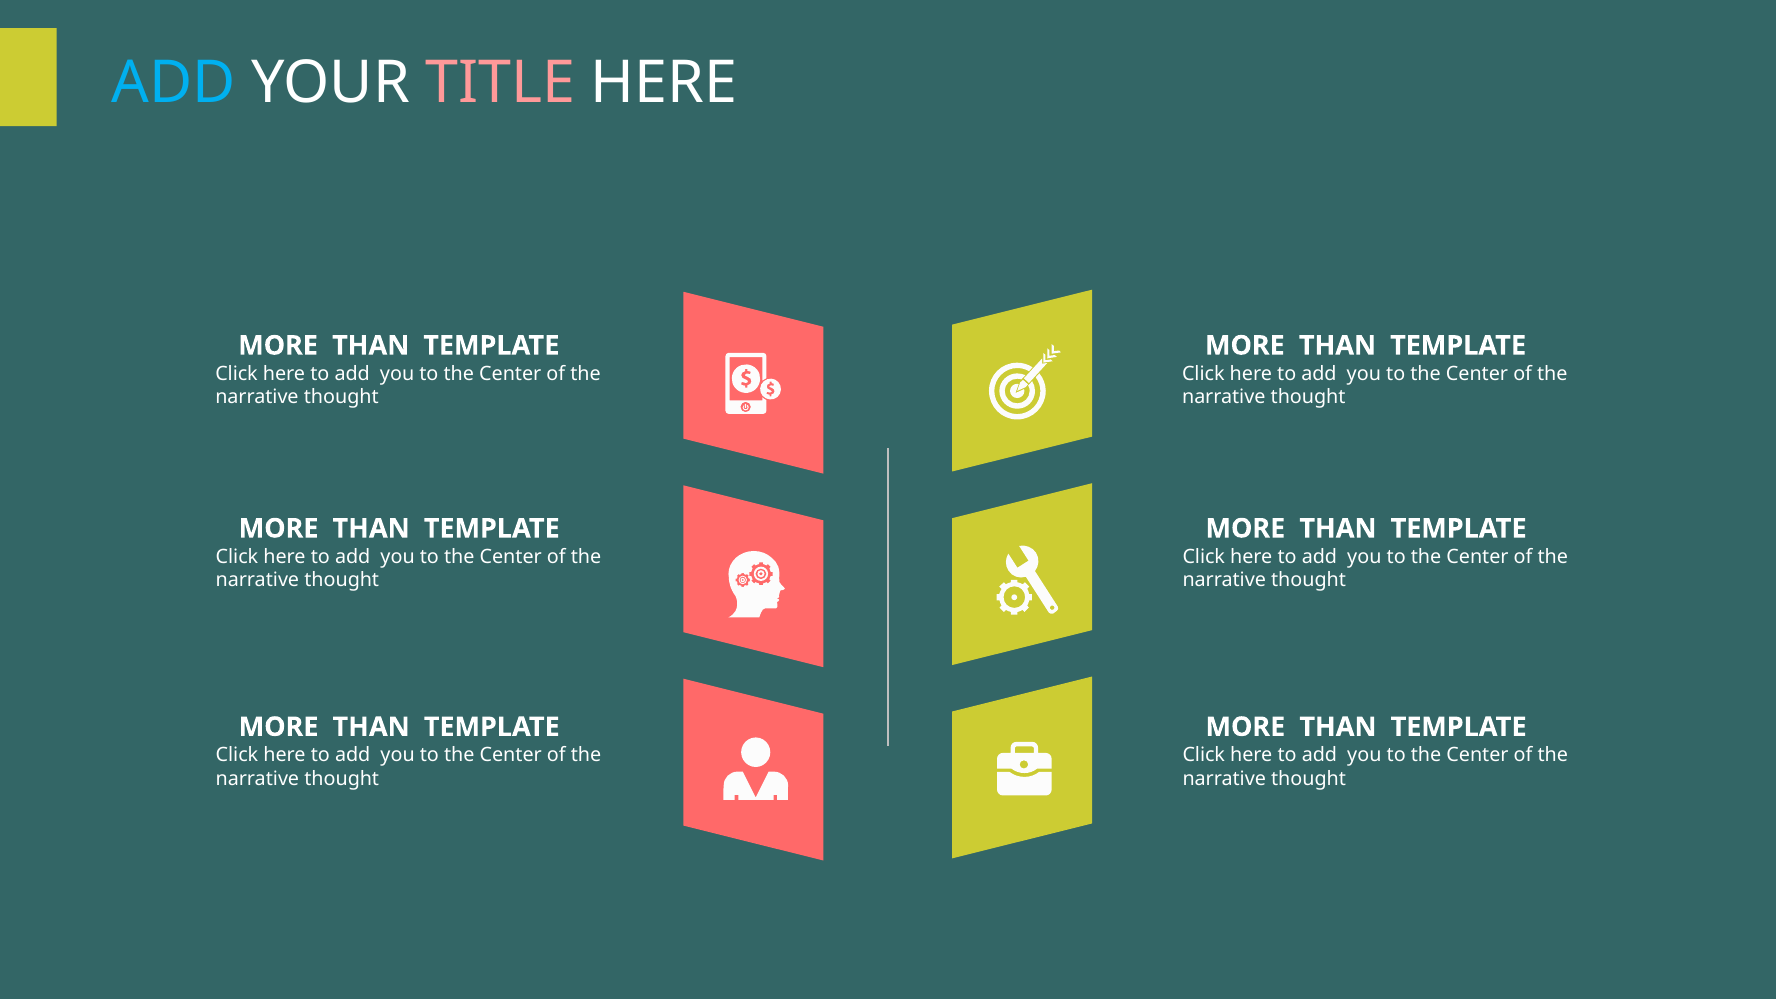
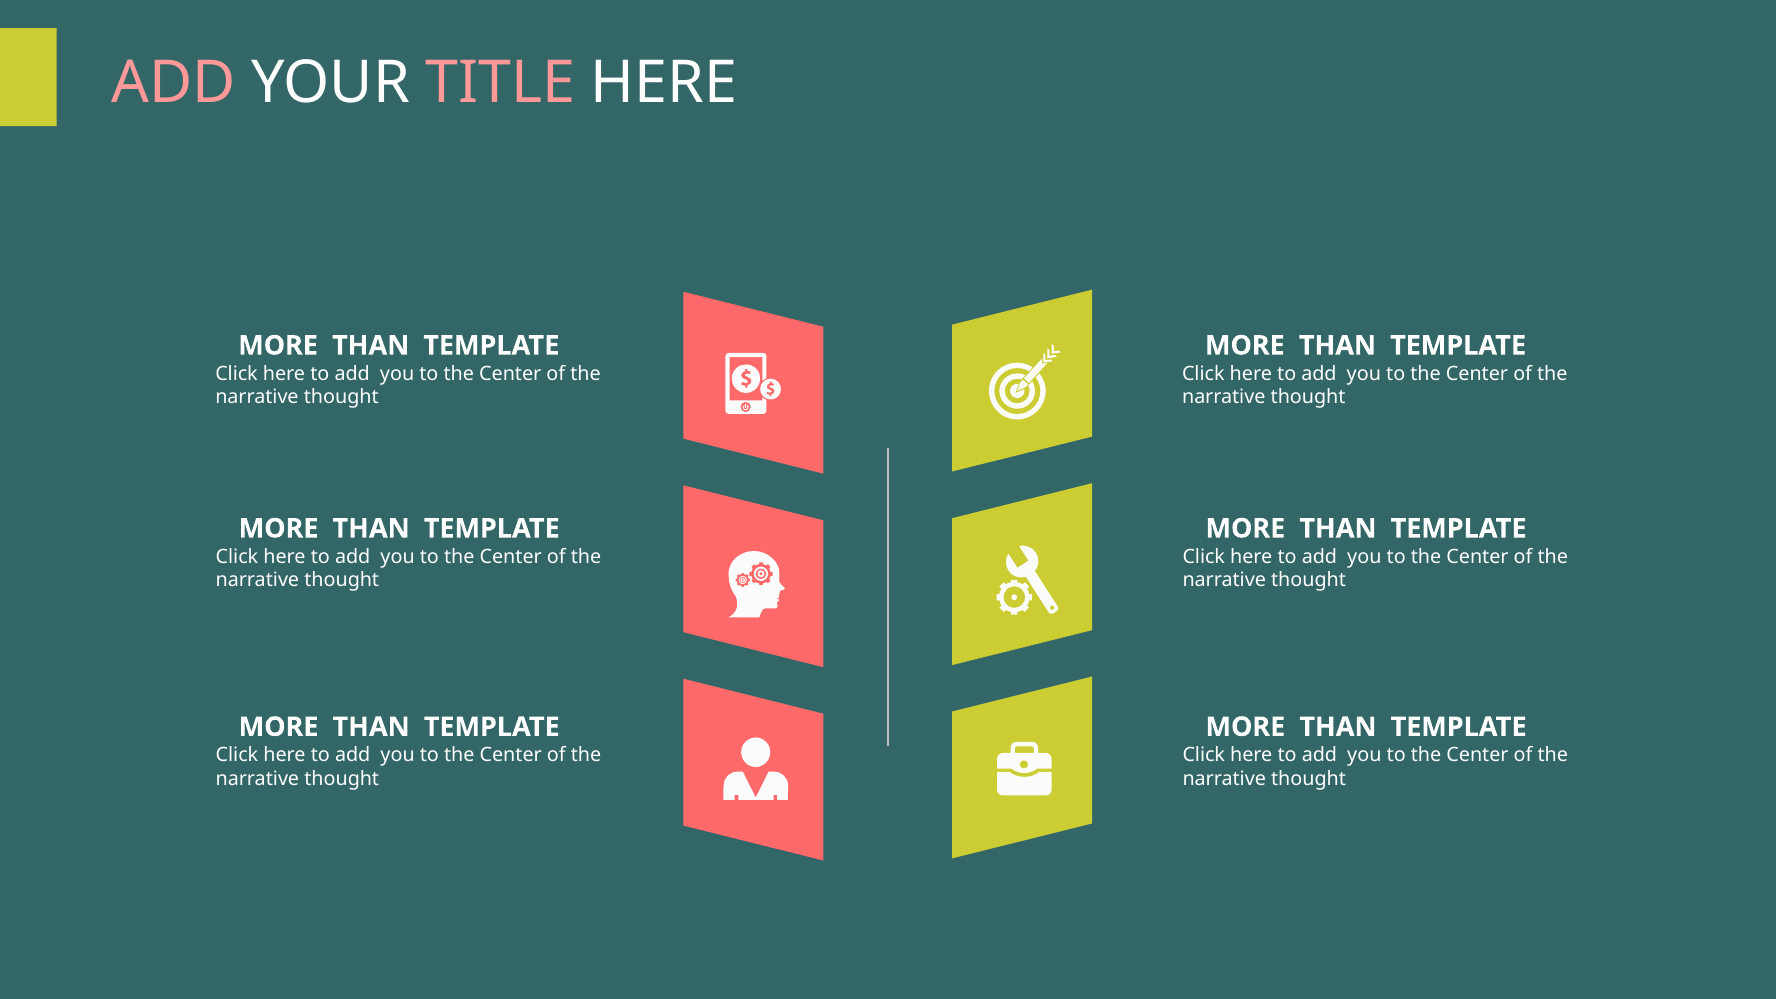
ADD at (174, 83) colour: light blue -> pink
